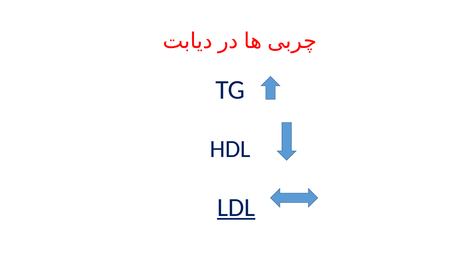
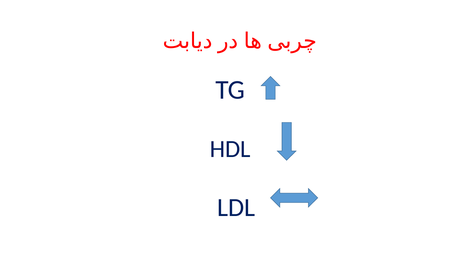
LDL underline: present -> none
